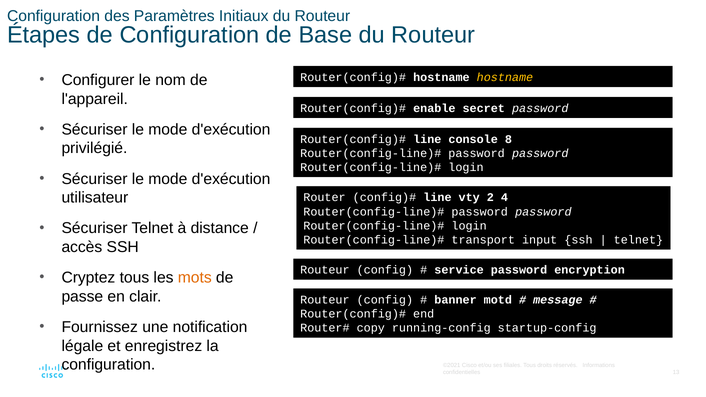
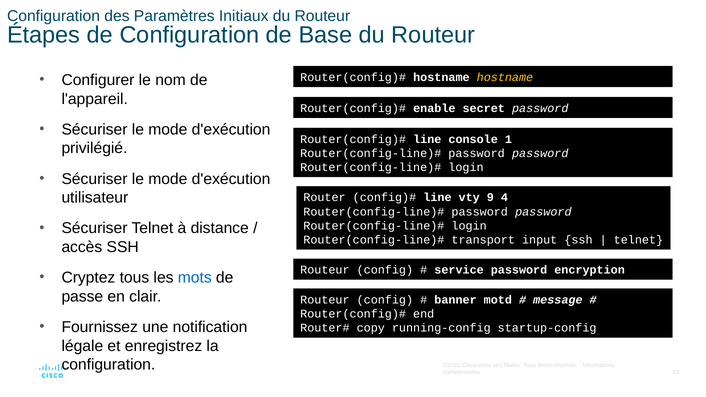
8: 8 -> 1
2: 2 -> 9
mots colour: orange -> blue
